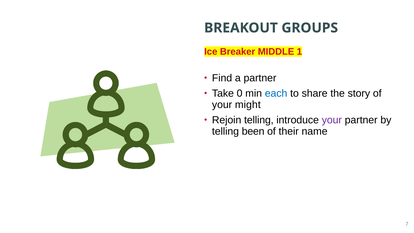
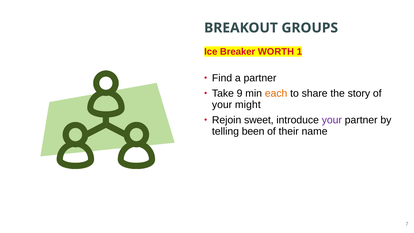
MIDDLE: MIDDLE -> WORTH
0: 0 -> 9
each colour: blue -> orange
Rejoin telling: telling -> sweet
